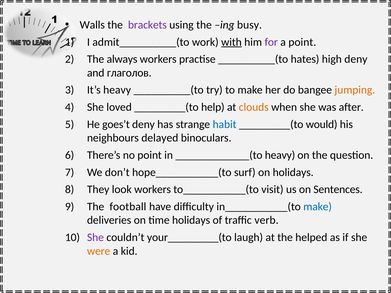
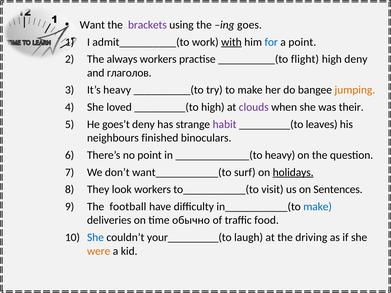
Walls: Walls -> Want
busy: busy -> goes
for colour: purple -> blue
hates: hates -> flight
_________(to help: help -> high
clouds colour: orange -> purple
after: after -> their
habit colour: blue -> purple
would: would -> leaves
delayed: delayed -> finished
hope___________(to: hope___________(to -> want___________(to
holidays at (293, 172) underline: none -> present
time holidays: holidays -> обычно
verb: verb -> food
She at (95, 238) colour: purple -> blue
helped: helped -> driving
